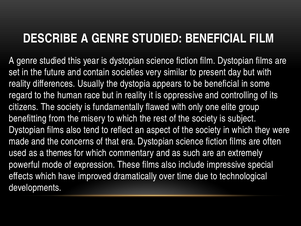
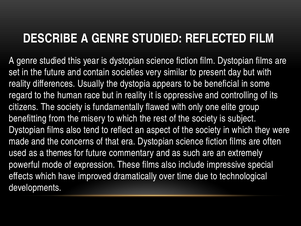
STUDIED BENEFICIAL: BENEFICIAL -> REFLECTED
for which: which -> future
